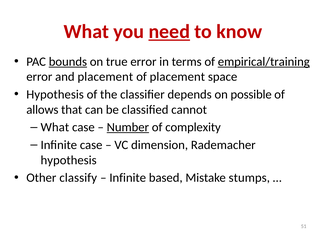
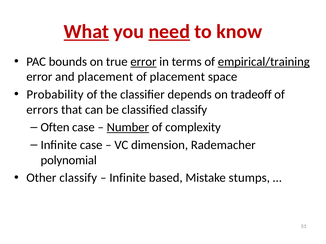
What at (86, 32) underline: none -> present
bounds underline: present -> none
error at (143, 62) underline: none -> present
Hypothesis at (55, 95): Hypothesis -> Probability
possible: possible -> tradeoff
allows: allows -> errors
classified cannot: cannot -> classify
What at (55, 128): What -> Often
hypothesis at (69, 160): hypothesis -> polynomial
